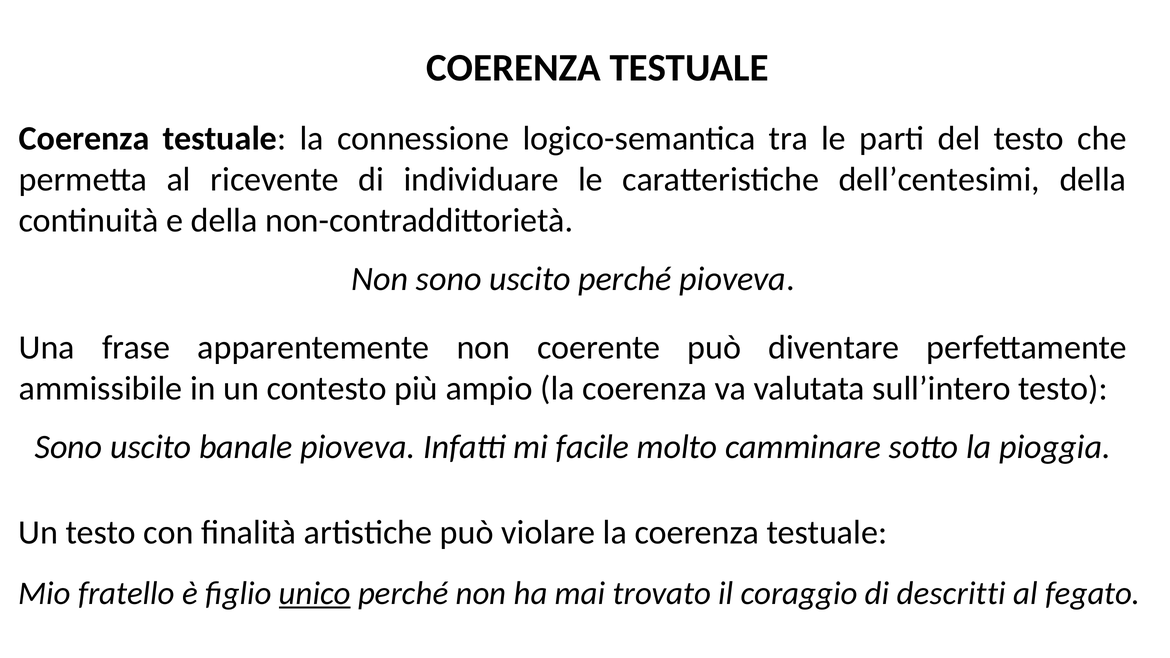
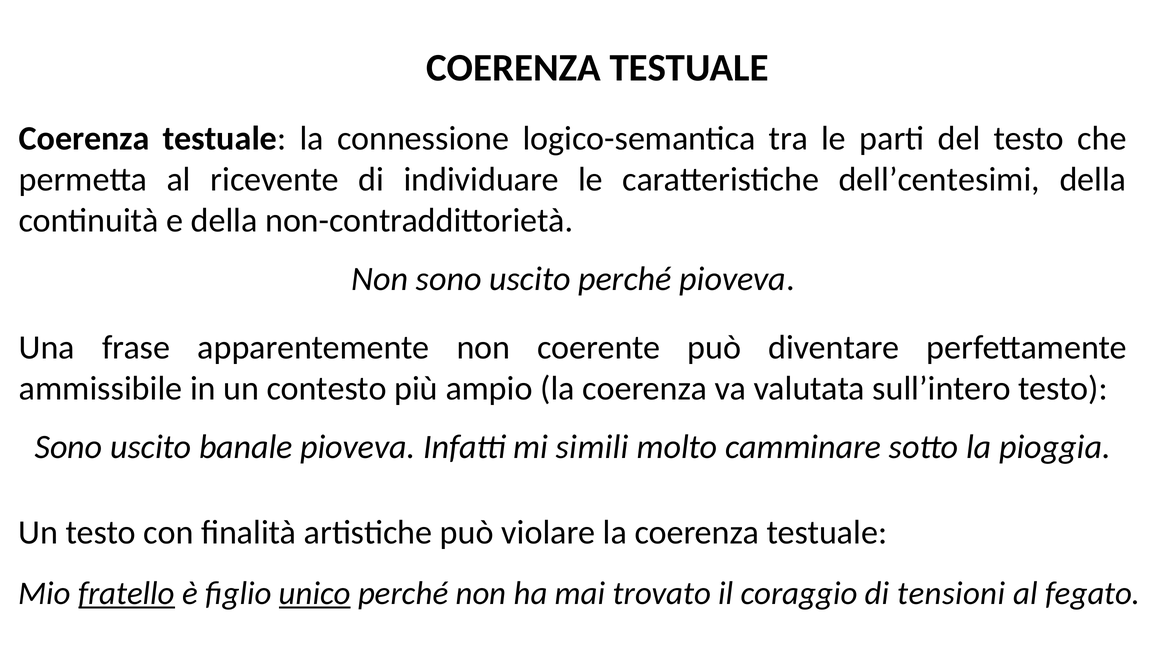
facile: facile -> simili
fratello underline: none -> present
descritti: descritti -> tensioni
